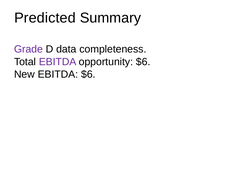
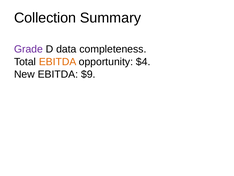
Predicted: Predicted -> Collection
EBITDA at (58, 62) colour: purple -> orange
opportunity $6: $6 -> $4
EBITDA $6: $6 -> $9
